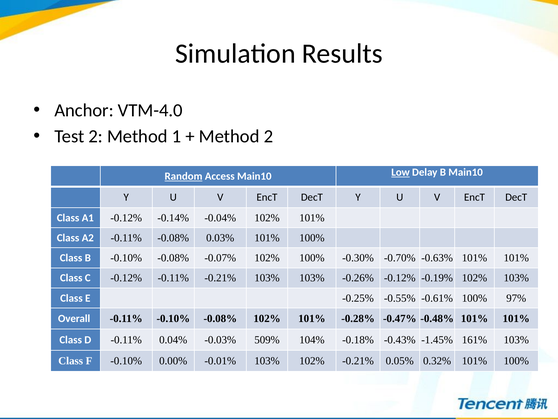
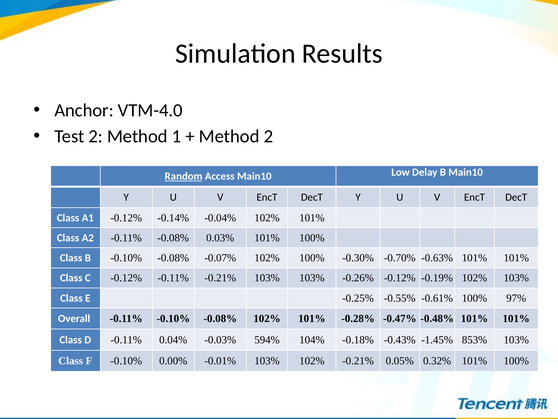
Low underline: present -> none
509%: 509% -> 594%
161%: 161% -> 853%
